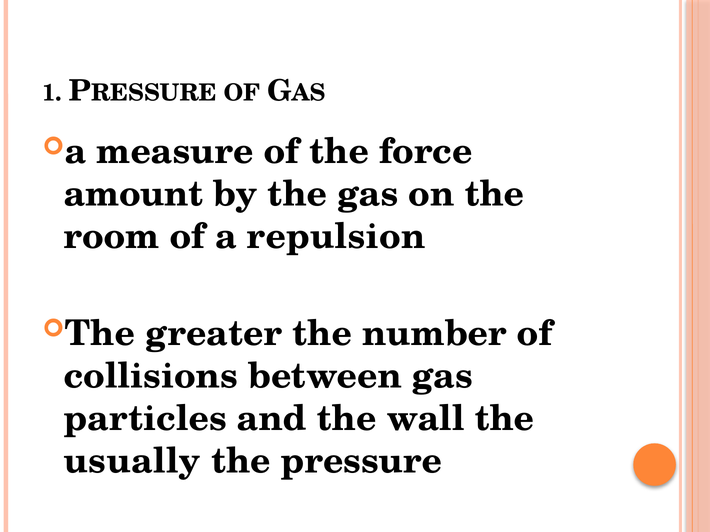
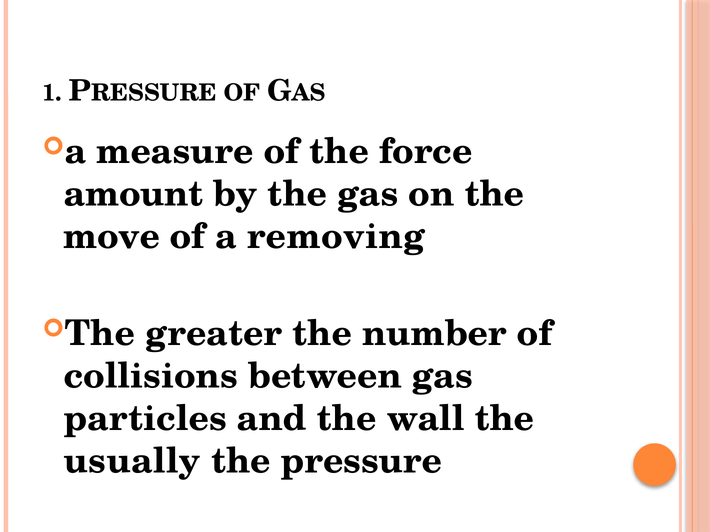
room: room -> move
repulsion: repulsion -> removing
